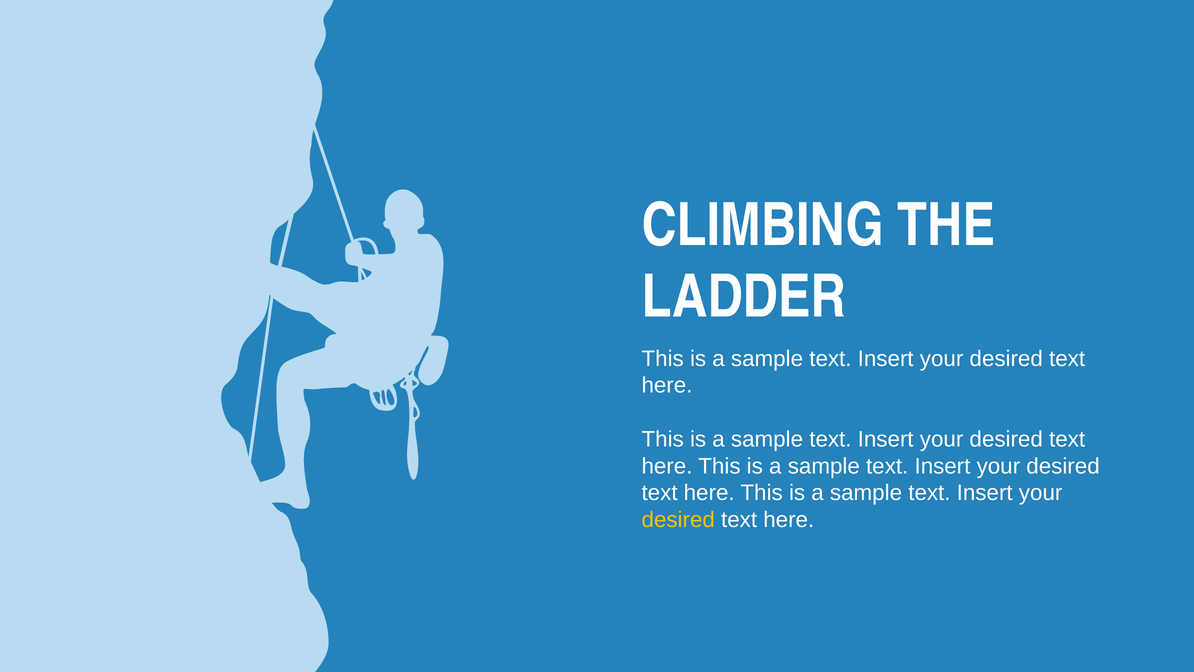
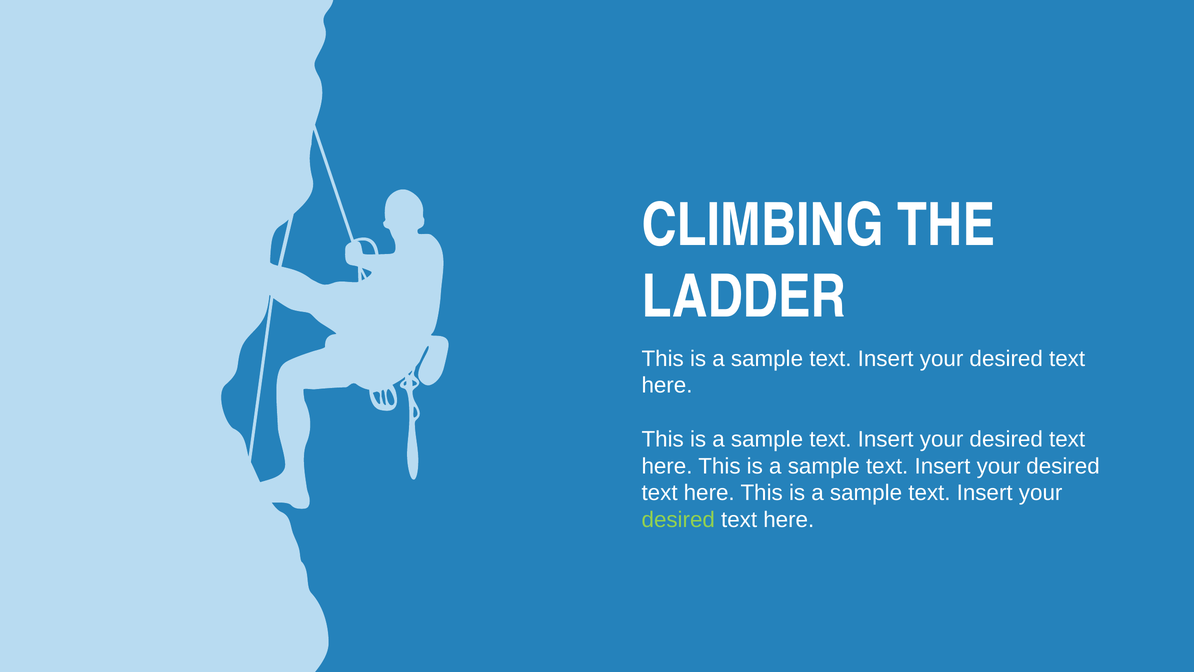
desired at (678, 520) colour: yellow -> light green
